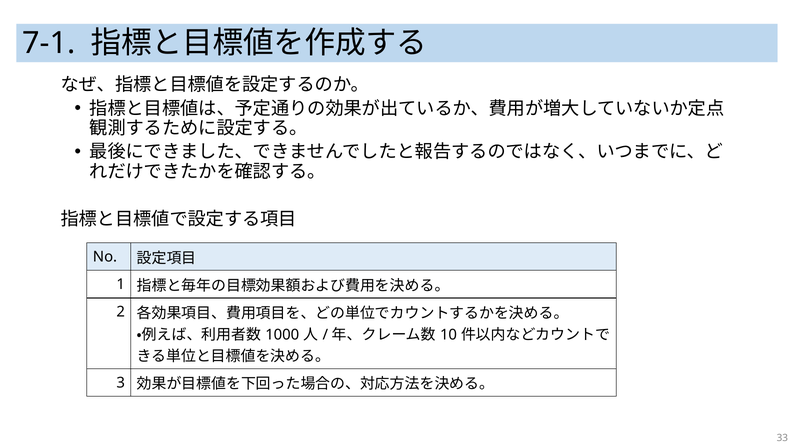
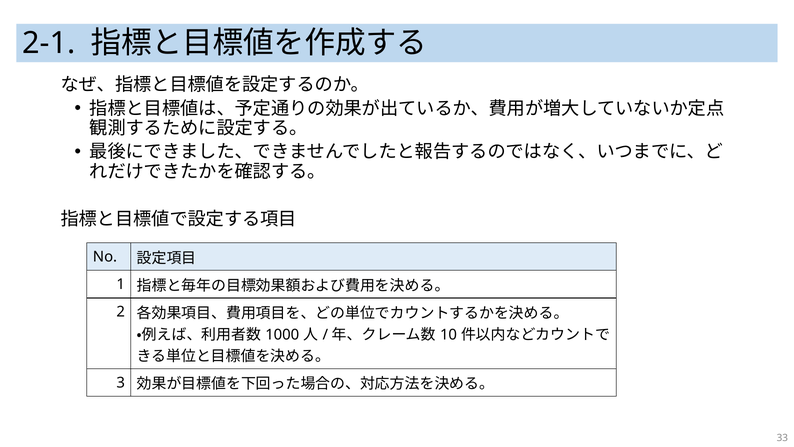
7-1: 7-1 -> 2-1
